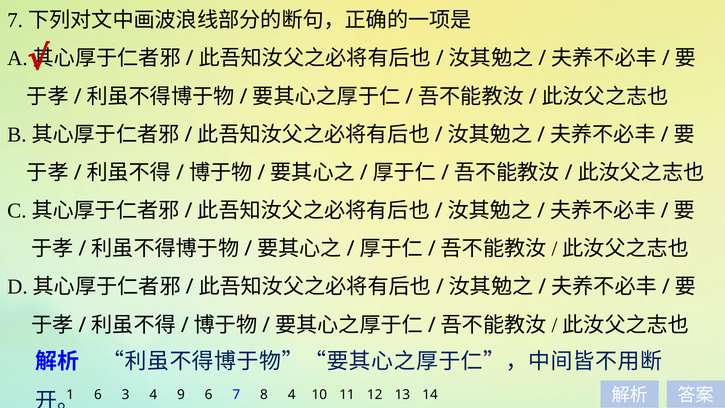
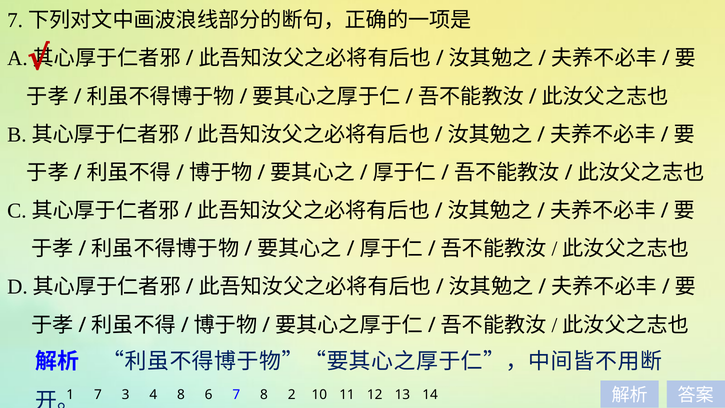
6 at (98, 395): 6 -> 7
4 9: 9 -> 8
8 4: 4 -> 2
